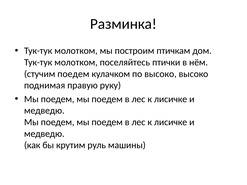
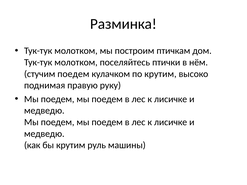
по высоко: высоко -> крутим
